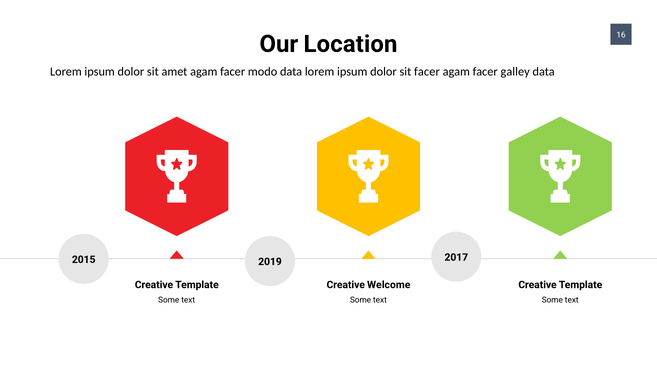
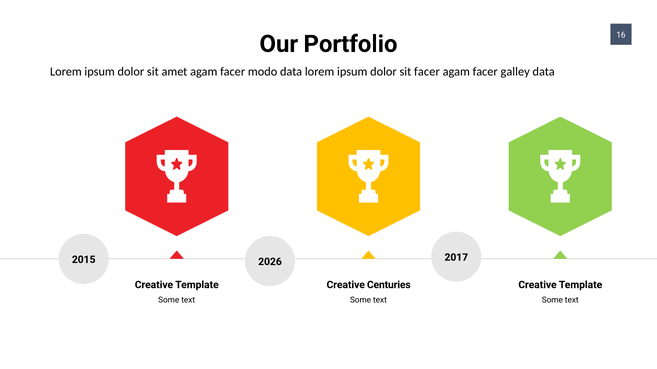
Location: Location -> Portfolio
2019: 2019 -> 2026
Welcome: Welcome -> Centuries
